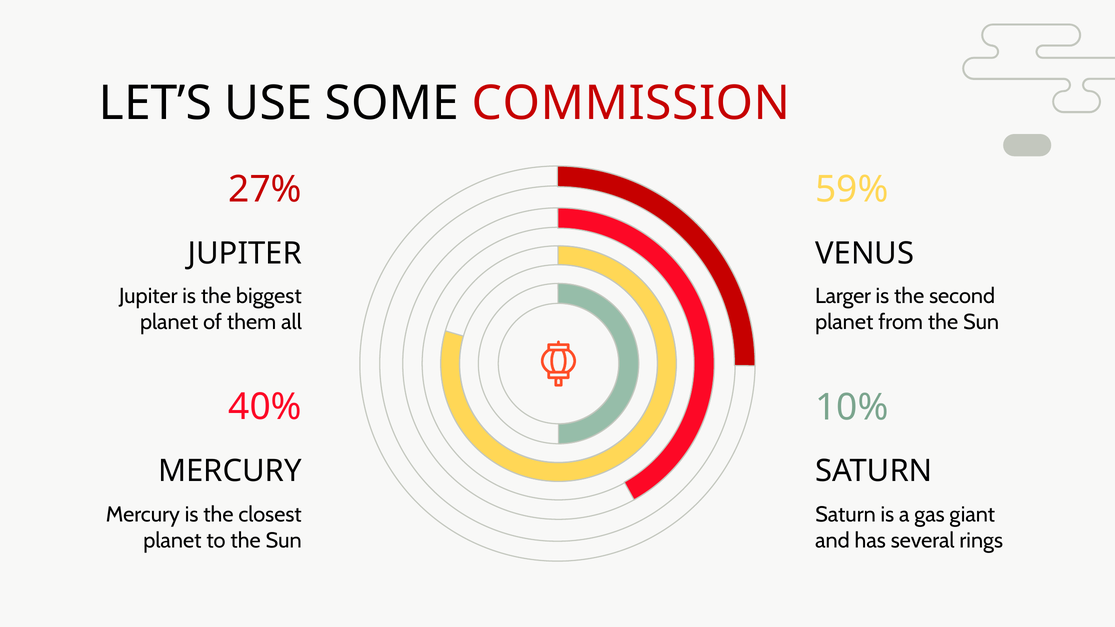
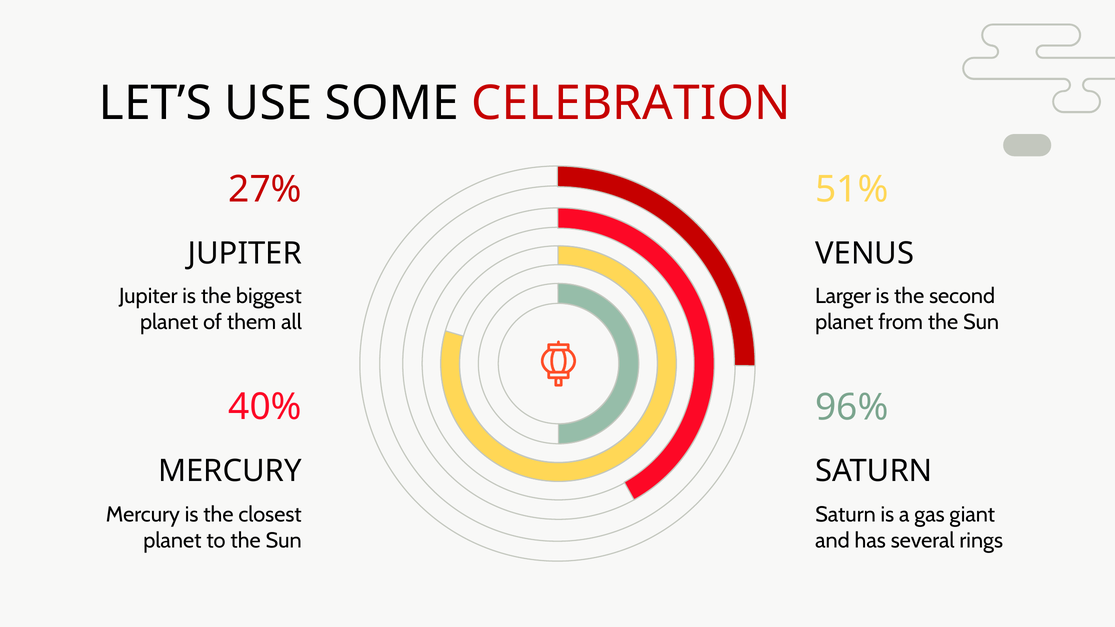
COMMISSION: COMMISSION -> CELEBRATION
59%: 59% -> 51%
10%: 10% -> 96%
